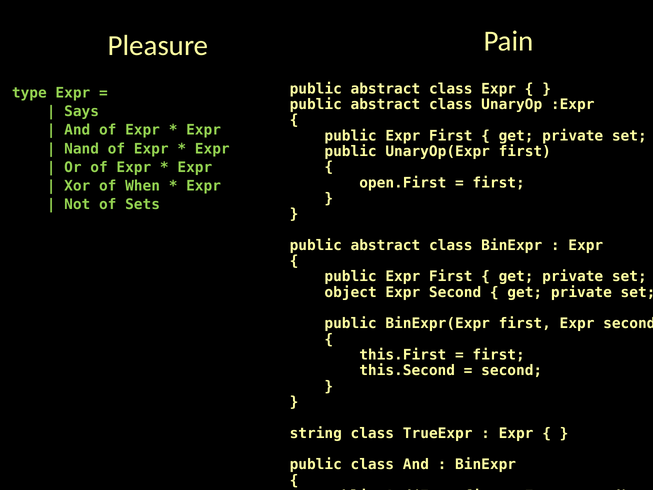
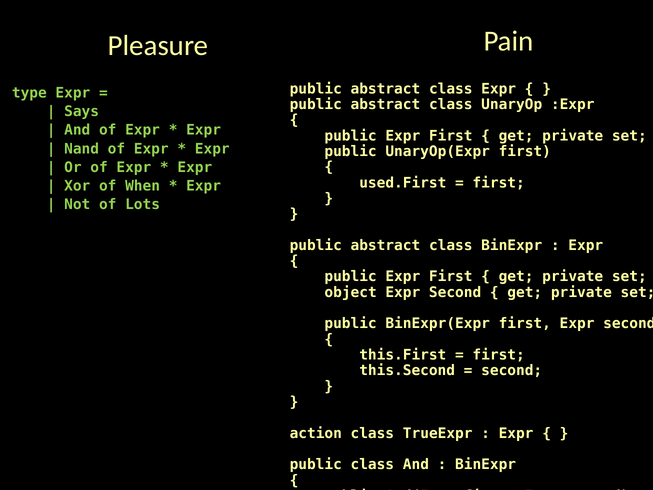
open.First: open.First -> used.First
Sets: Sets -> Lots
string: string -> action
